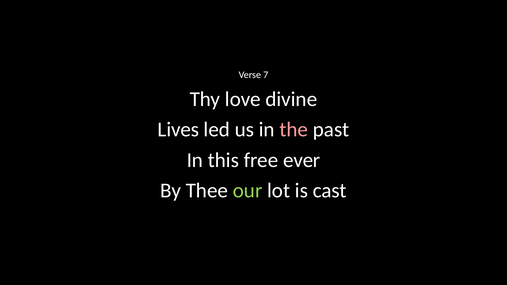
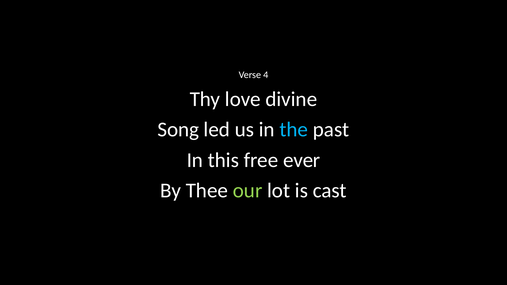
7: 7 -> 4
Lives: Lives -> Song
the colour: pink -> light blue
